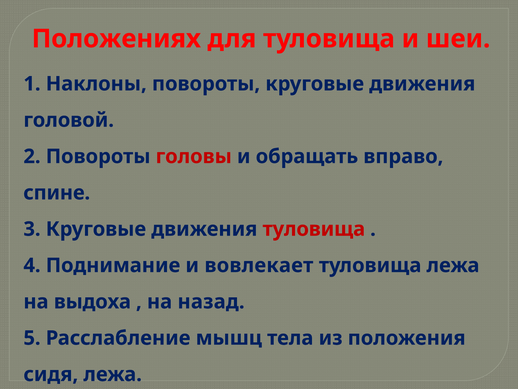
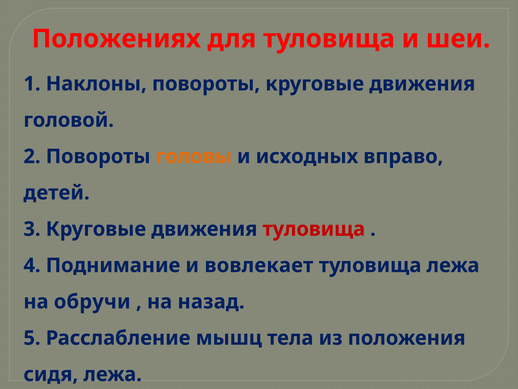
головы colour: red -> orange
обращать: обращать -> исходных
спине: спине -> детей
выдоха: выдоха -> обручи
